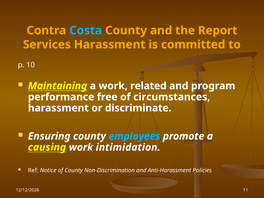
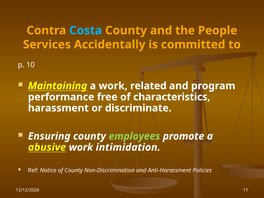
Report: Report -> People
Services Harassment: Harassment -> Accidentally
circumstances: circumstances -> characteristics
employees colour: light blue -> light green
causing: causing -> abusive
